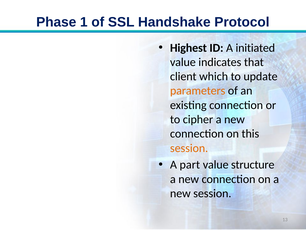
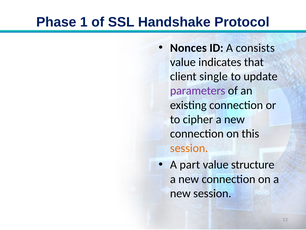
Highest: Highest -> Nonces
initiated: initiated -> consists
which: which -> single
parameters colour: orange -> purple
